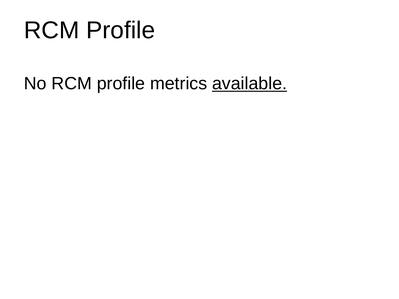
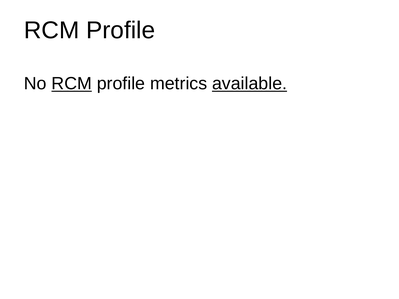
RCM at (72, 84) underline: none -> present
